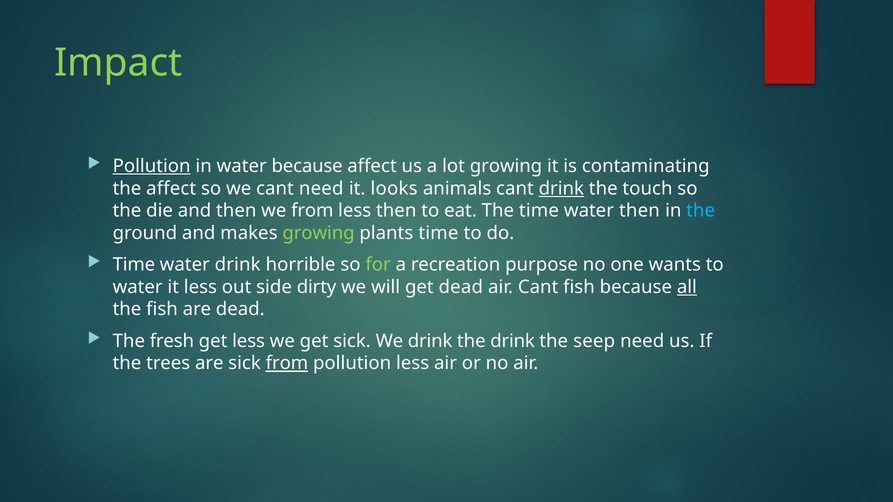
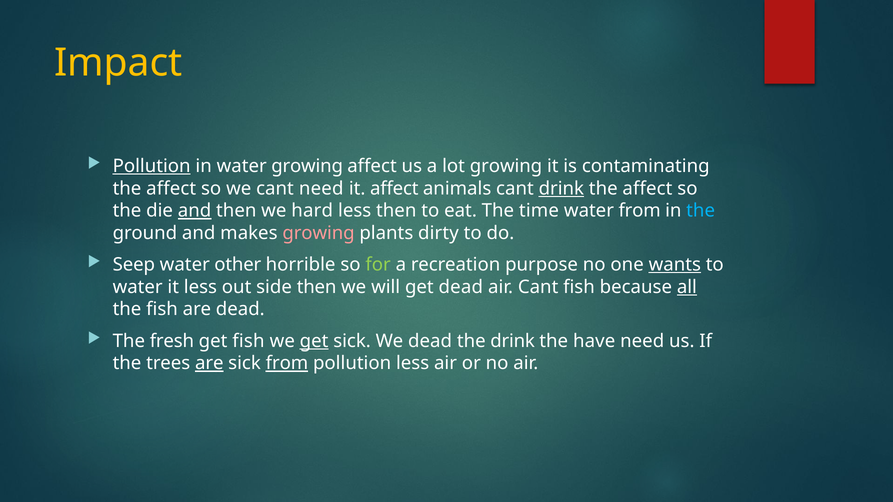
Impact colour: light green -> yellow
water because: because -> growing
it looks: looks -> affect
touch at (647, 189): touch -> affect
and at (195, 211) underline: none -> present
we from: from -> hard
water then: then -> from
growing at (319, 233) colour: light green -> pink
plants time: time -> dirty
Time at (134, 265): Time -> Seep
water drink: drink -> other
wants underline: none -> present
side dirty: dirty -> then
get less: less -> fish
get at (314, 341) underline: none -> present
We drink: drink -> dead
seep: seep -> have
are at (209, 363) underline: none -> present
